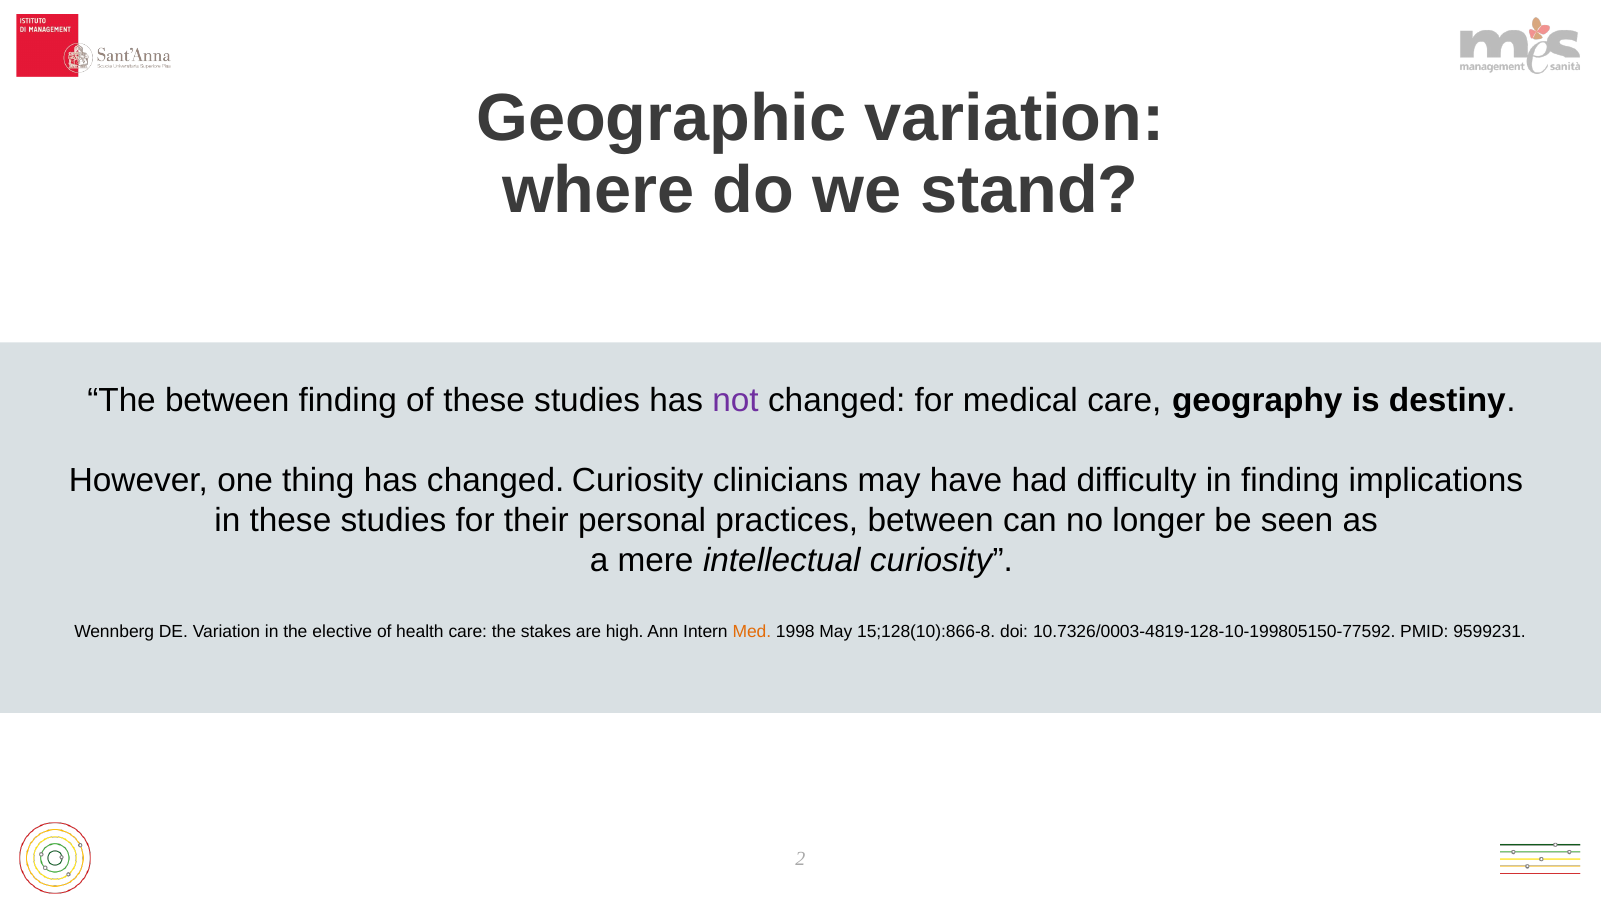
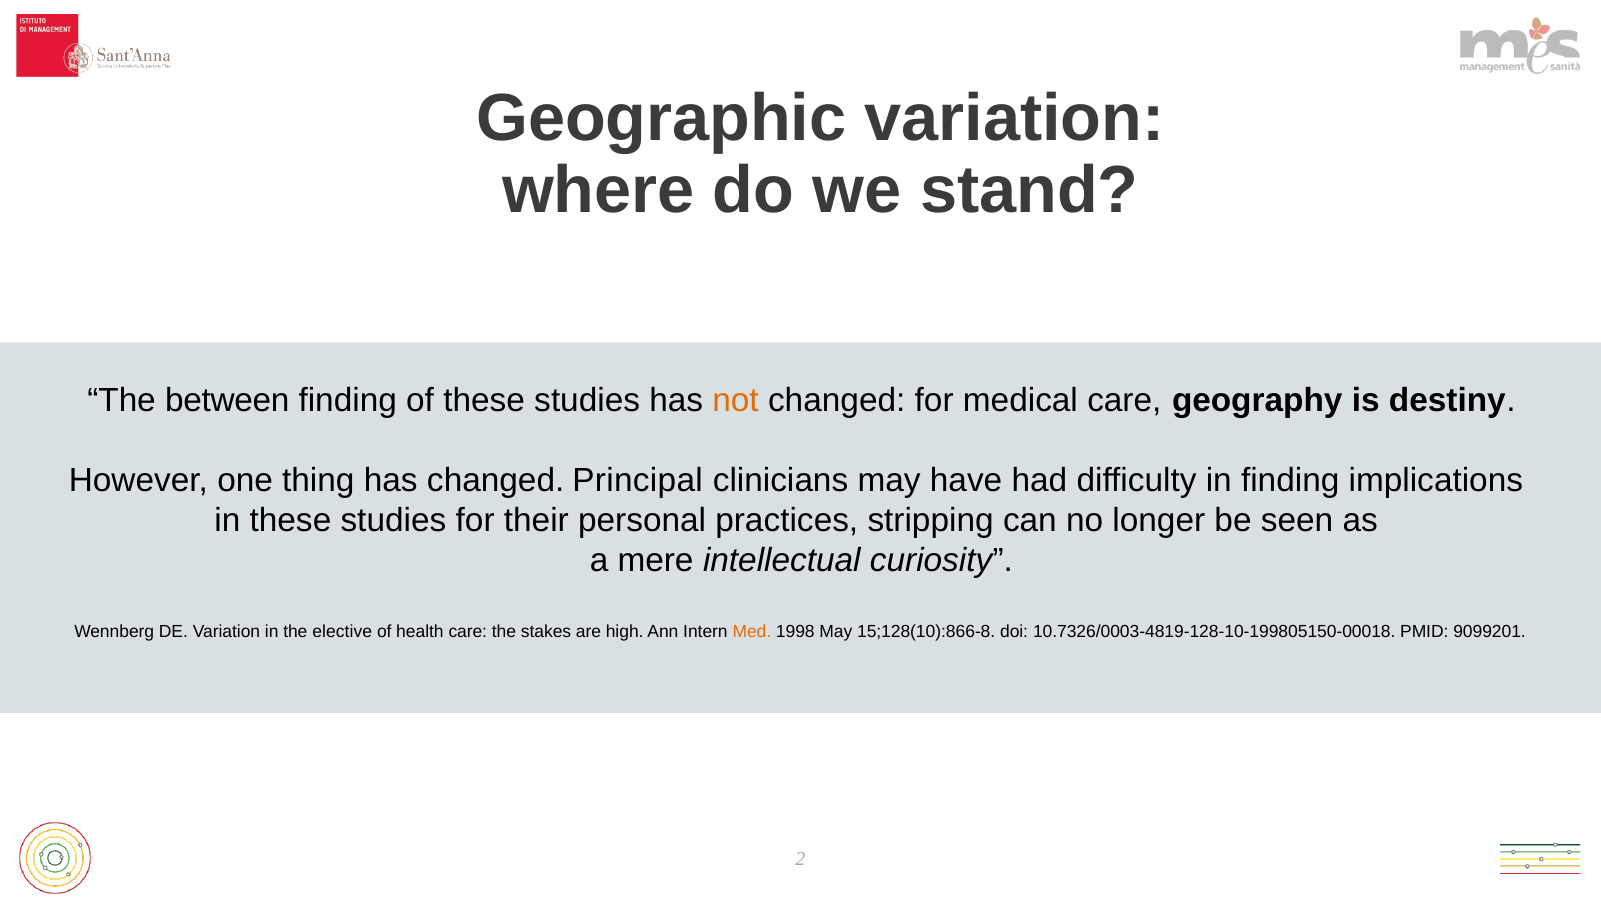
not colour: purple -> orange
changed Curiosity: Curiosity -> Principal
practices between: between -> stripping
10.7326/0003-4819-128-10-199805150-77592: 10.7326/0003-4819-128-10-199805150-77592 -> 10.7326/0003-4819-128-10-199805150-00018
9599231: 9599231 -> 9099201
